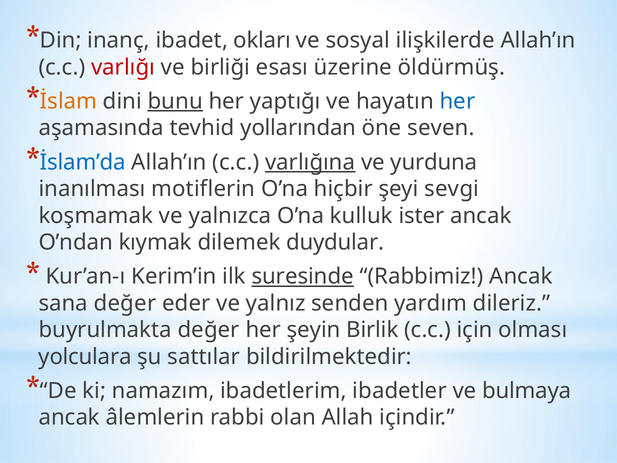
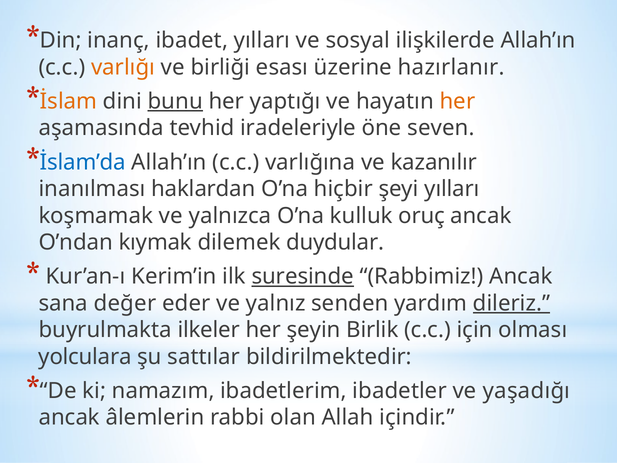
ibadet okları: okları -> yılları
varlığı colour: red -> orange
öldürmüş: öldürmüş -> hazırlanır
her at (457, 101) colour: blue -> orange
yollarından: yollarından -> iradeleriyle
varlığına underline: present -> none
yurduna: yurduna -> kazanılır
motiflerin: motiflerin -> haklardan
şeyi sevgi: sevgi -> yılları
ister: ister -> oruç
dileriz underline: none -> present
buyrulmakta değer: değer -> ilkeler
bulmaya: bulmaya -> yaşadığı
